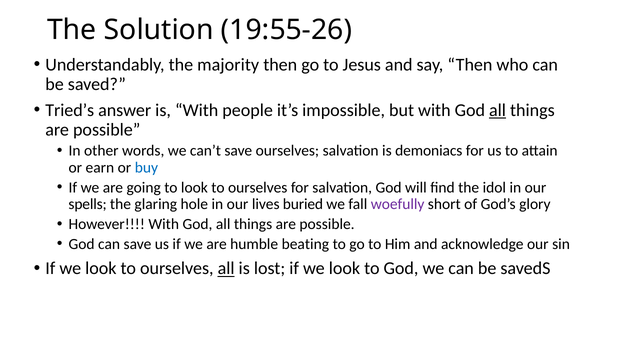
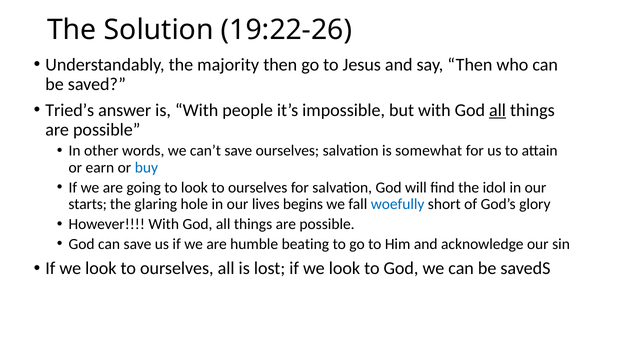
19:55-26: 19:55-26 -> 19:22-26
demoniacs: demoniacs -> somewhat
spells: spells -> starts
buried: buried -> begins
woefully colour: purple -> blue
all at (226, 269) underline: present -> none
